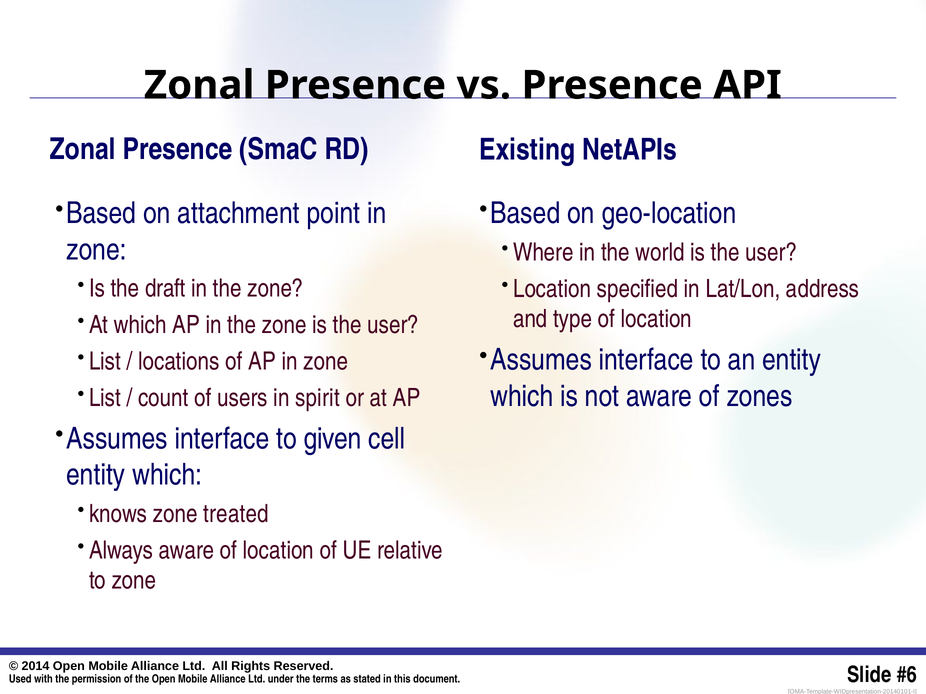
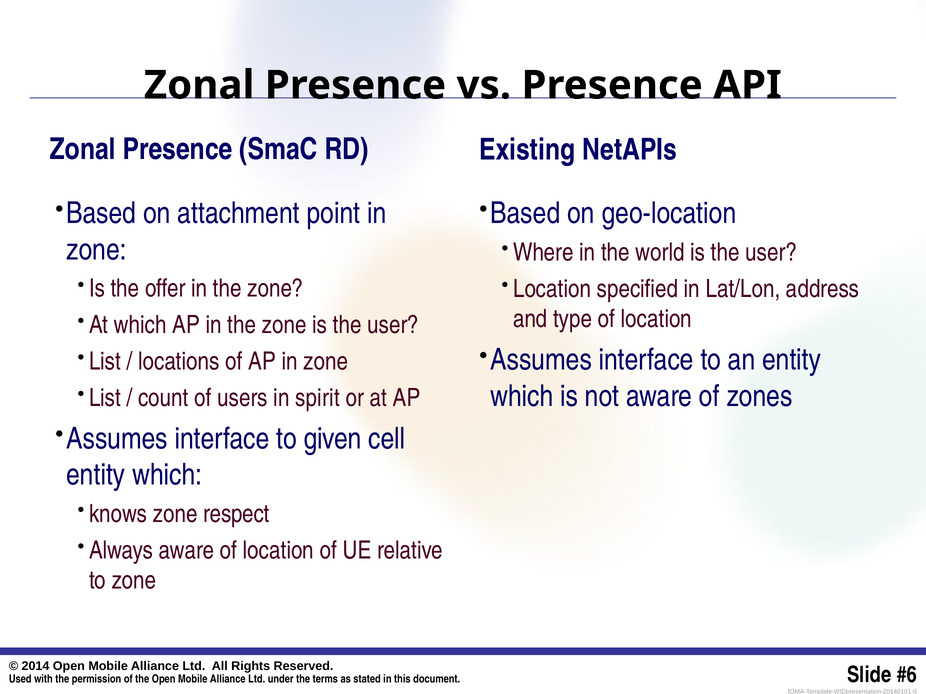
draft: draft -> offer
treated: treated -> respect
